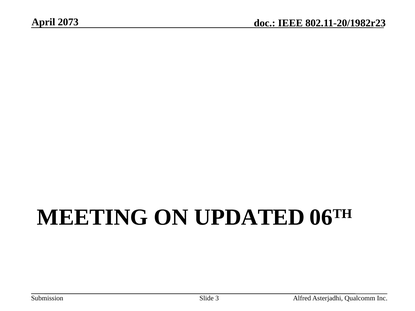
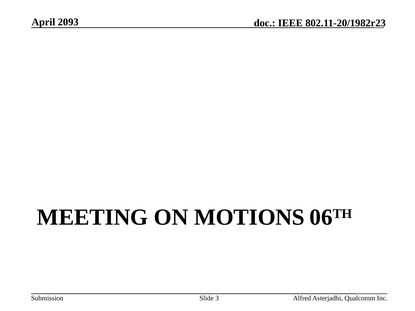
2073: 2073 -> 2093
UPDATED: UPDATED -> MOTIONS
